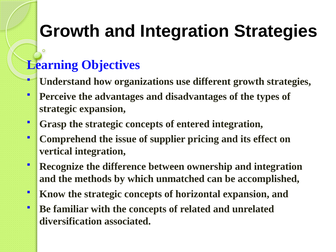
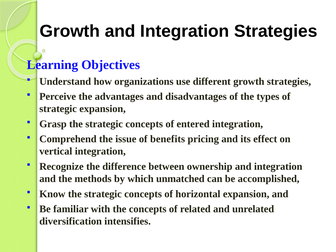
supplier: supplier -> benefits
associated: associated -> intensifies
